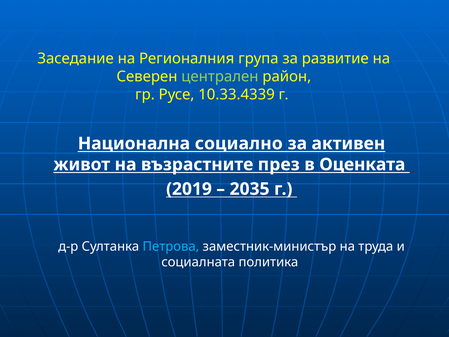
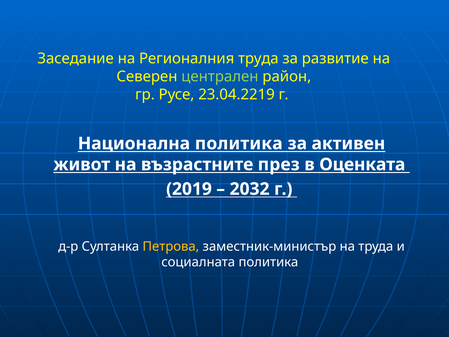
Регионалния група: група -> труда
10.33.4339: 10.33.4339 -> 23.04.2219
Национална социално: социално -> политика
2035: 2035 -> 2032
Петрова colour: light blue -> yellow
